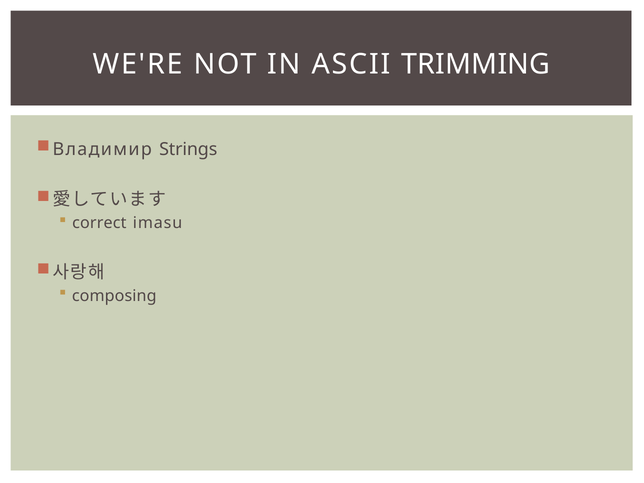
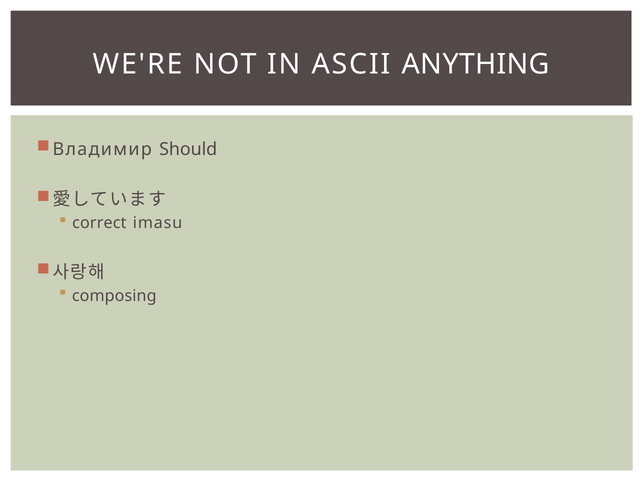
TRIMMING: TRIMMING -> ANYTHING
Strings: Strings -> Should
